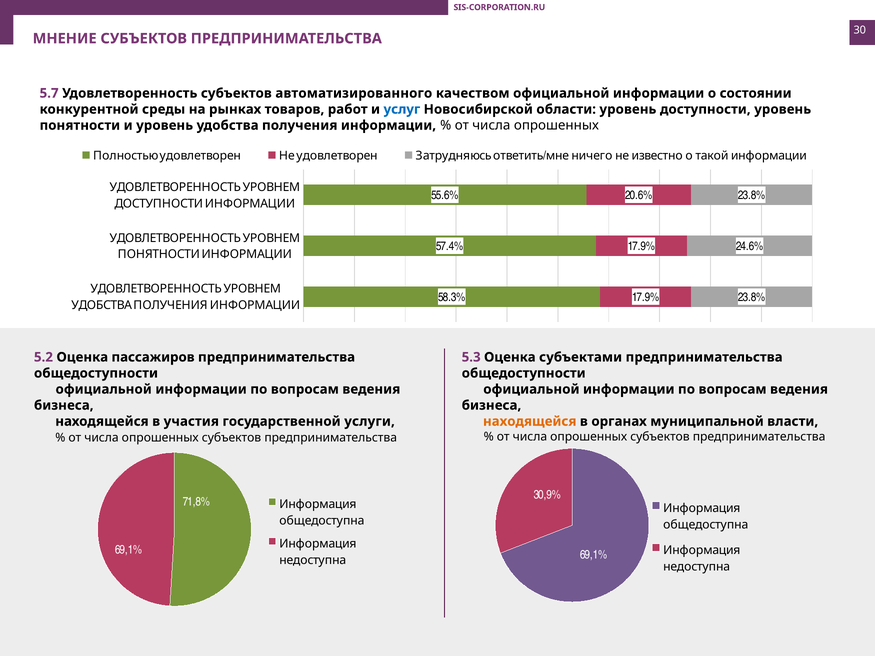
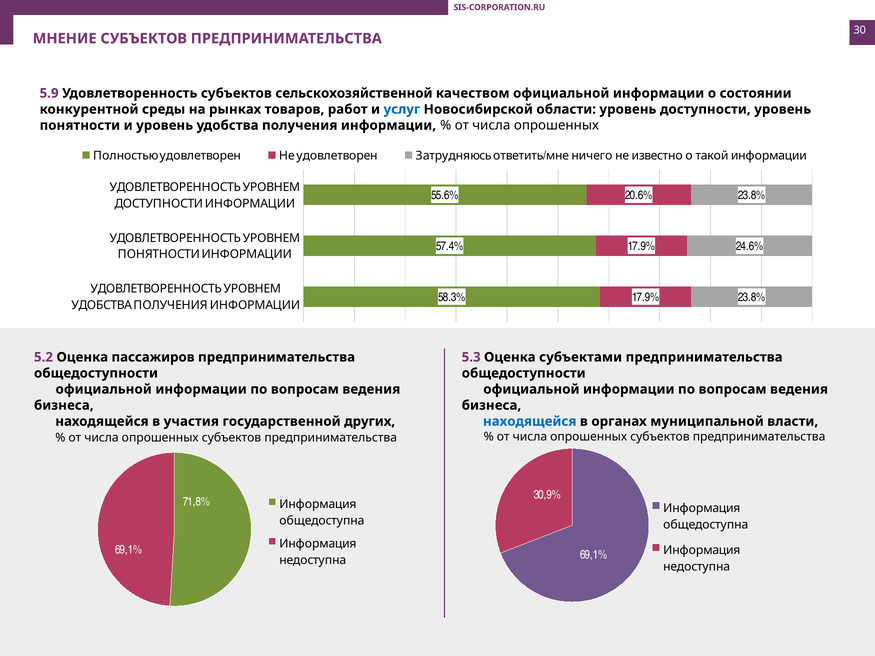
5.7: 5.7 -> 5.9
автоматизированного: автоматизированного -> сельскохозяйственной
услуги: услуги -> других
находящейся at (530, 422) colour: orange -> blue
